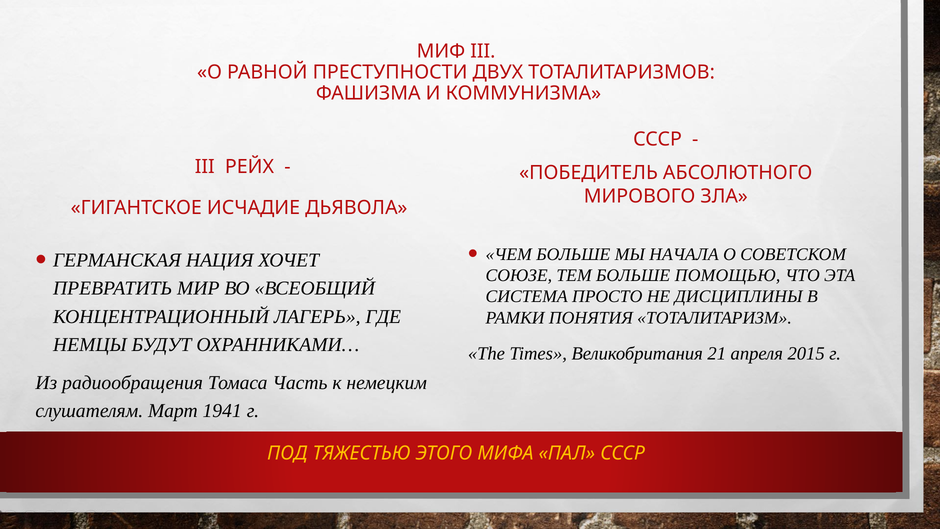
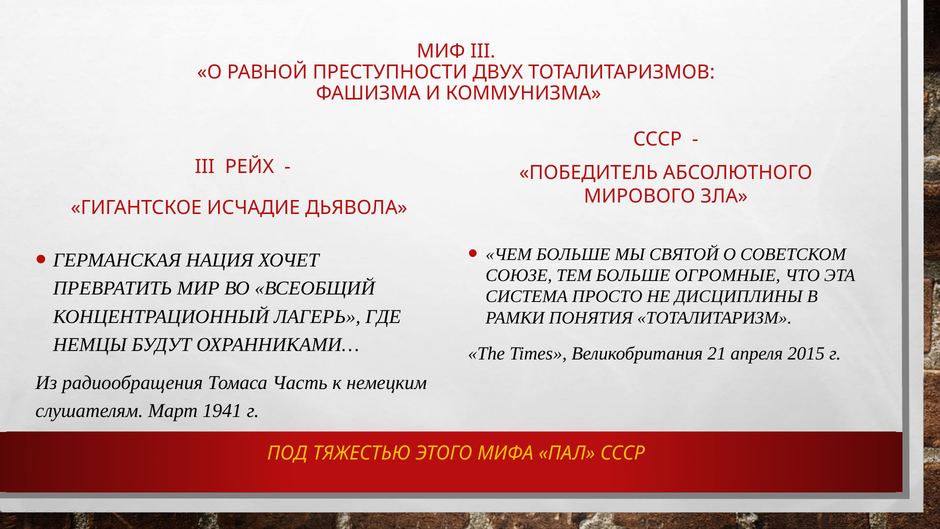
НАЧАЛА: НАЧАЛА -> СВЯТОЙ
ПОМОЩЬЮ: ПОМОЩЬЮ -> ОГРОМНЫЕ
